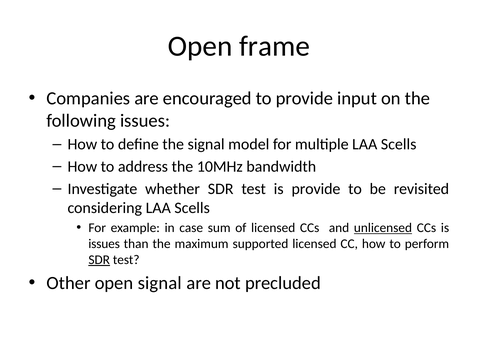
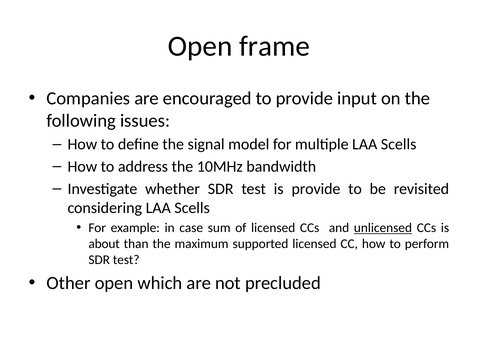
issues at (104, 244): issues -> about
SDR at (99, 260) underline: present -> none
open signal: signal -> which
